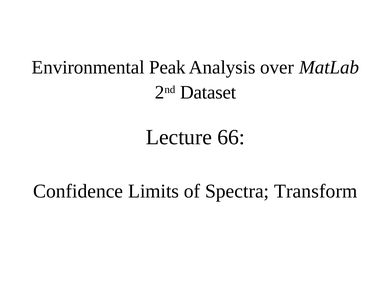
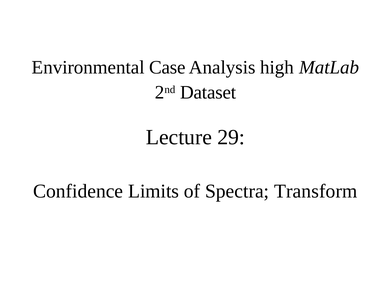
Peak: Peak -> Case
over: over -> high
66: 66 -> 29
